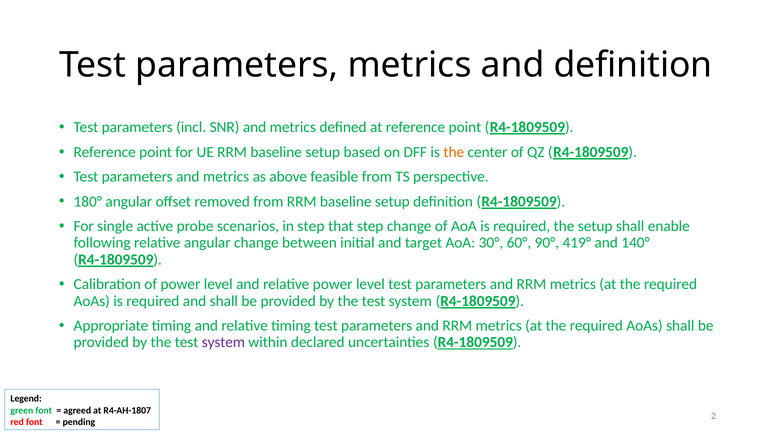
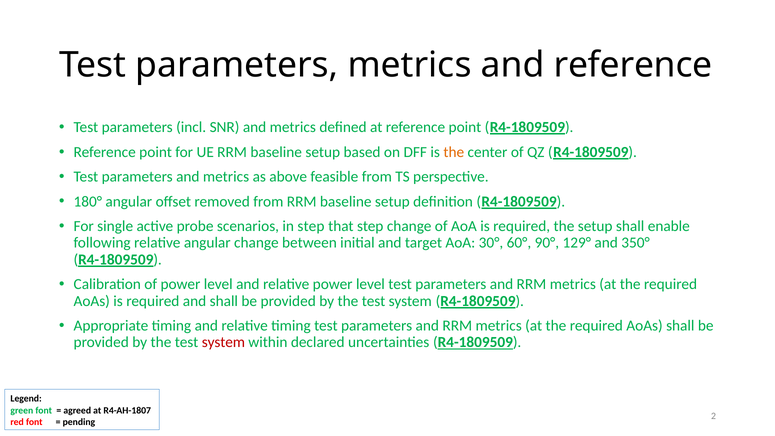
and definition: definition -> reference
419°: 419° -> 129°
140°: 140° -> 350°
system at (223, 342) colour: purple -> red
